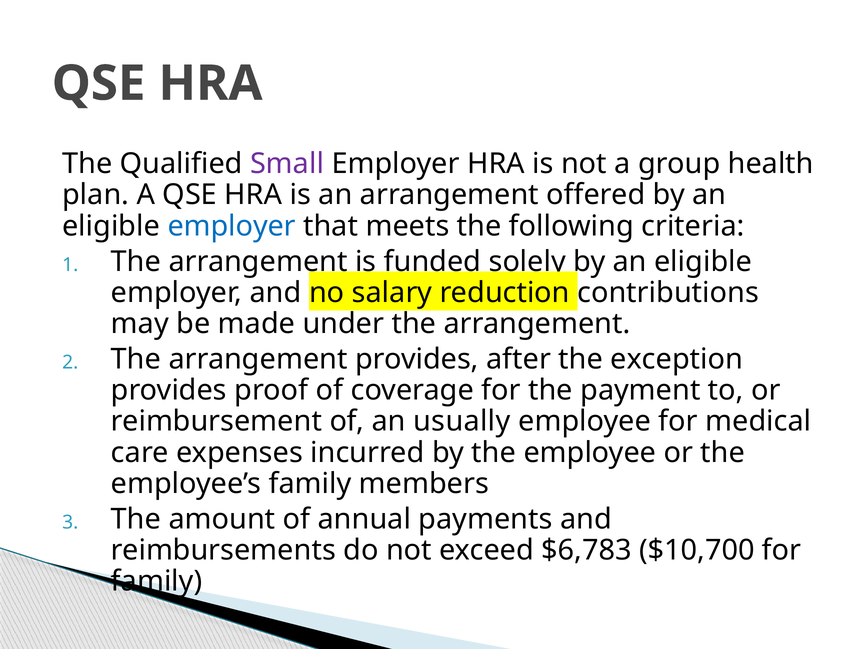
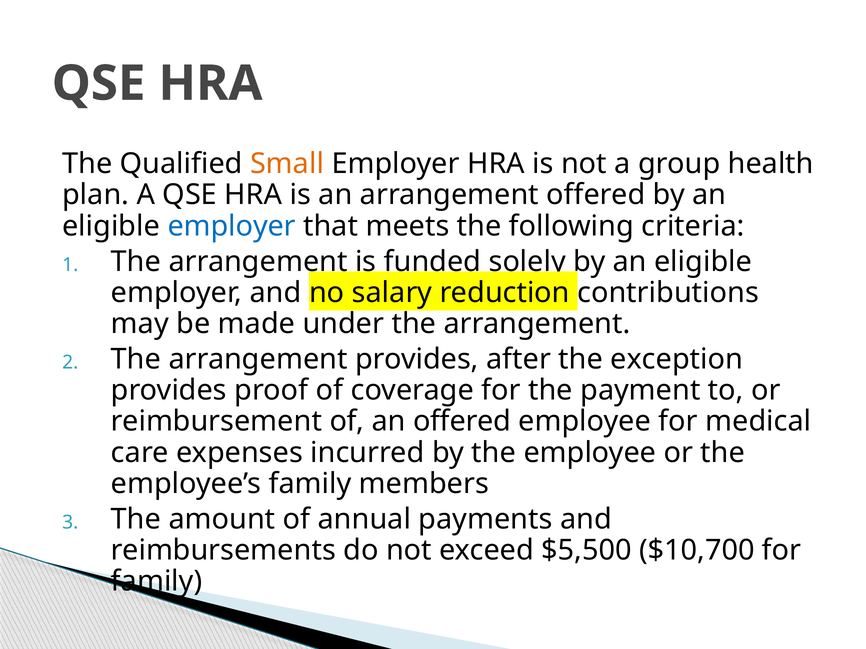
Small colour: purple -> orange
an usually: usually -> offered
$6,783: $6,783 -> $5,500
